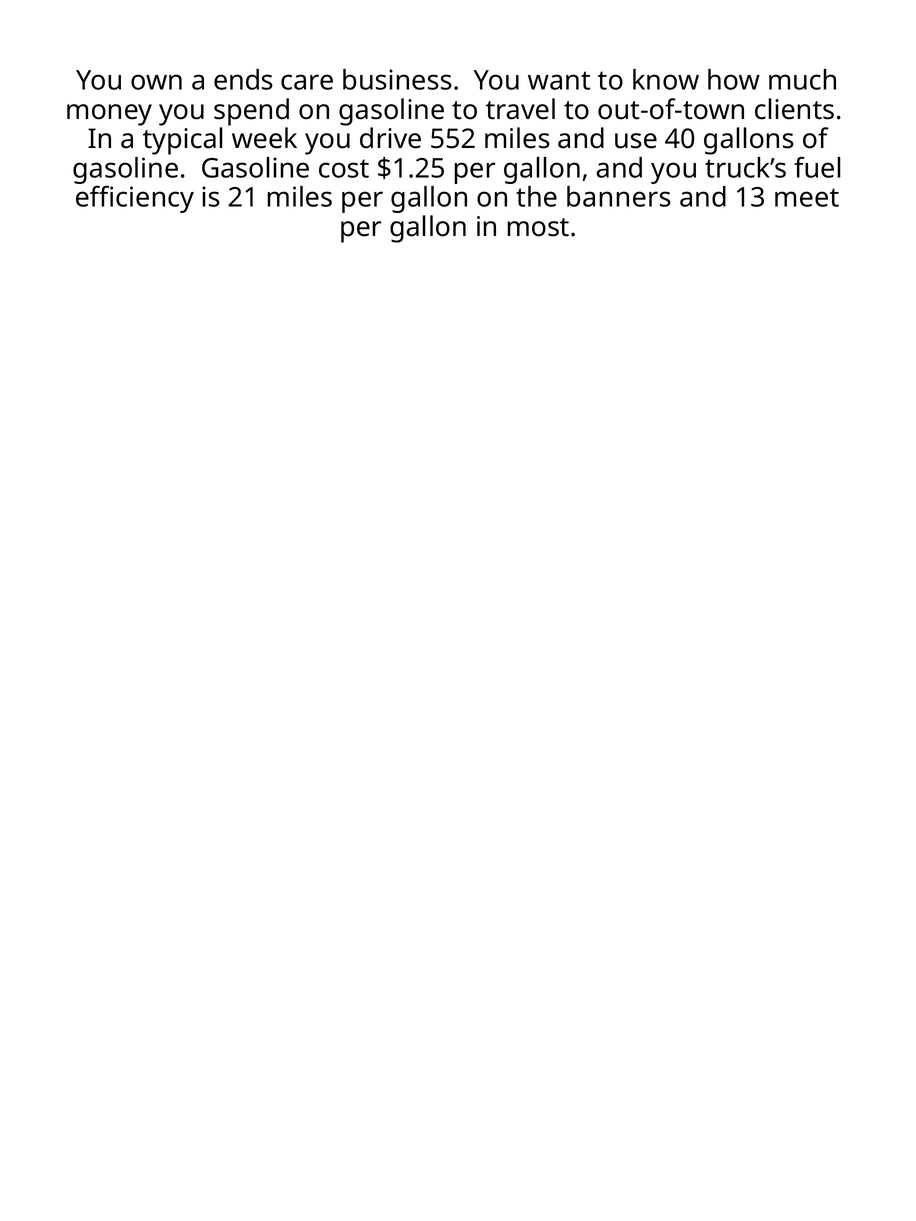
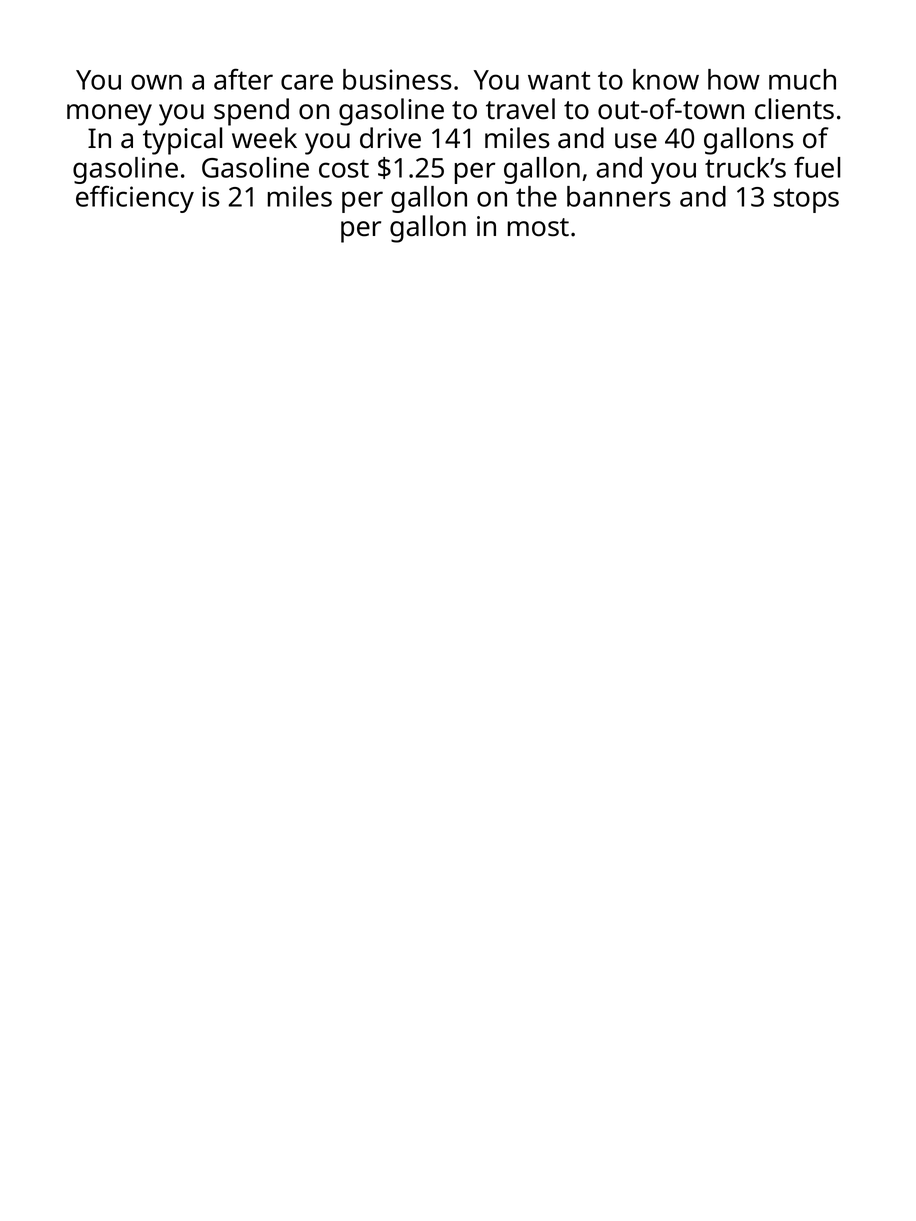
ends: ends -> after
552: 552 -> 141
meet: meet -> stops
